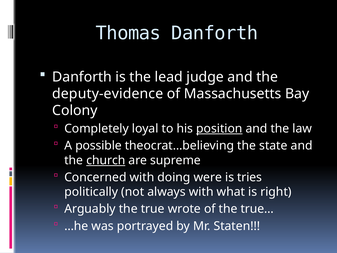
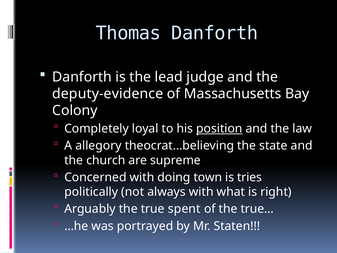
possible: possible -> allegory
church underline: present -> none
were: were -> town
wrote: wrote -> spent
